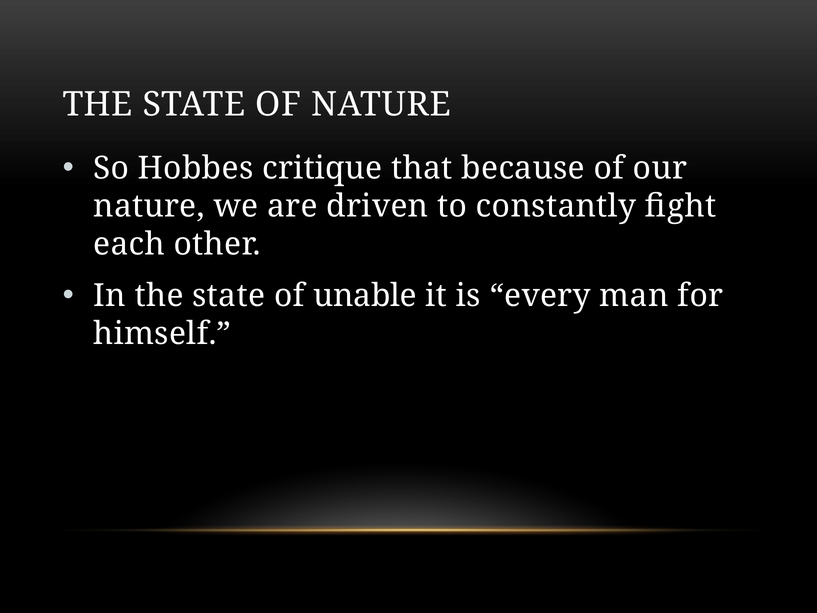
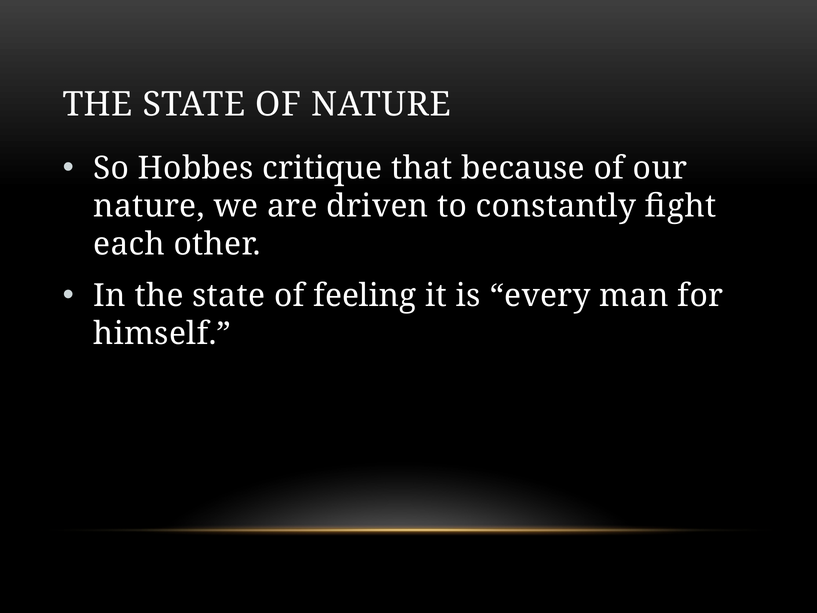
unable: unable -> feeling
